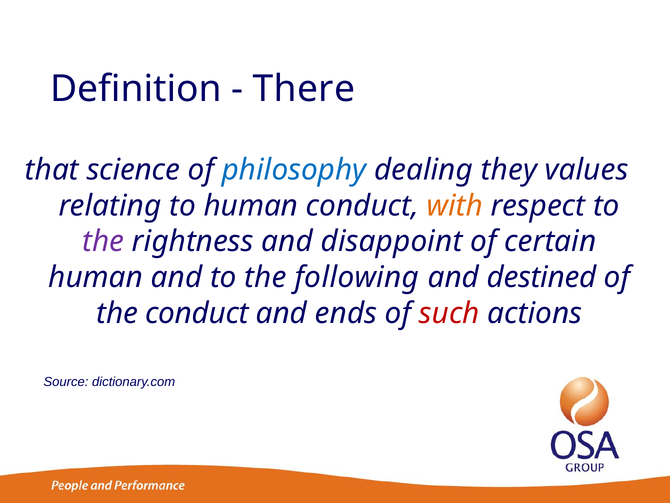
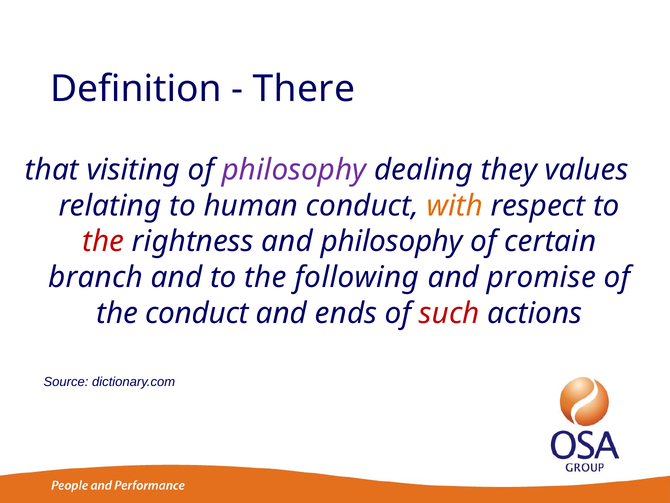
science: science -> visiting
philosophy at (294, 170) colour: blue -> purple
the at (103, 241) colour: purple -> red
and disappoint: disappoint -> philosophy
human at (96, 277): human -> branch
destined: destined -> promise
